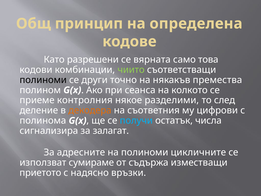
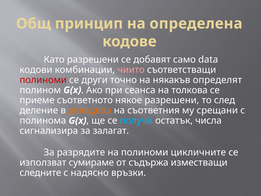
вярната: вярната -> добавят
това: това -> data
чиито colour: light green -> pink
полиноми at (43, 80) colour: black -> red
премества: премества -> определят
колкото: колкото -> толкова
контролния: контролния -> съответното
някое разделими: разделими -> разрешени
цифрови: цифрови -> срещани
адресните: адресните -> разрядите
приетото: приетото -> следните
